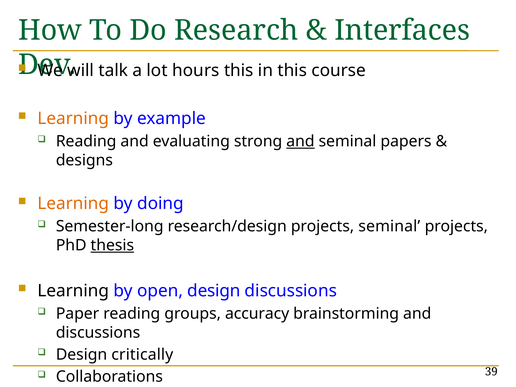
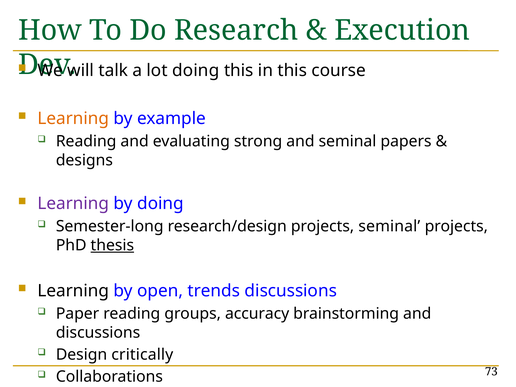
Interfaces: Interfaces -> Execution
lot hours: hours -> doing
and at (300, 141) underline: present -> none
Learning at (73, 204) colour: orange -> purple
open design: design -> trends
39: 39 -> 73
